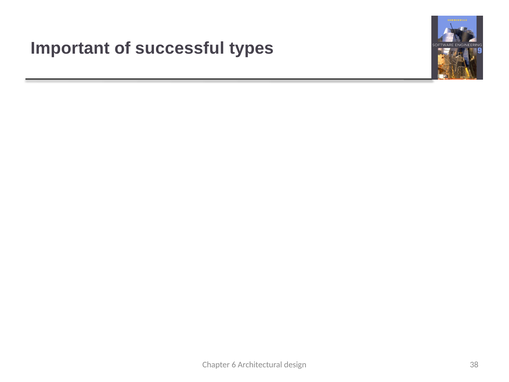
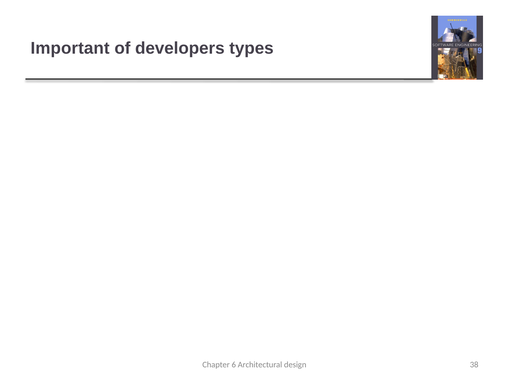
successful: successful -> developers
